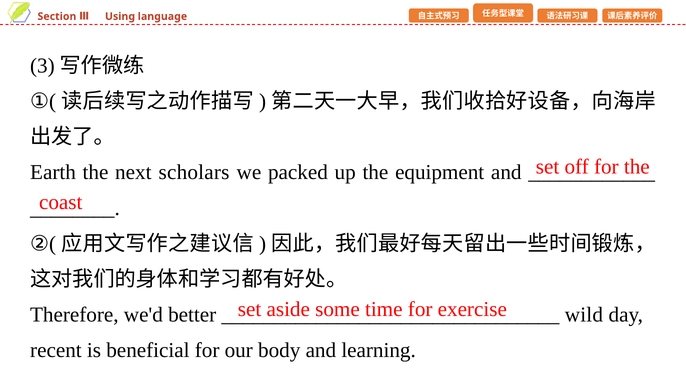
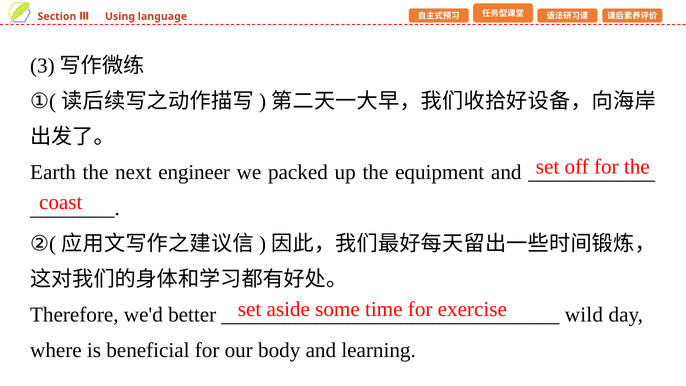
scholars: scholars -> engineer
recent: recent -> where
